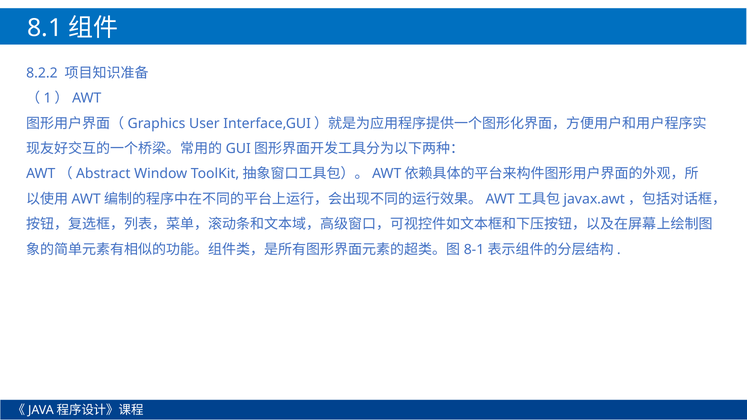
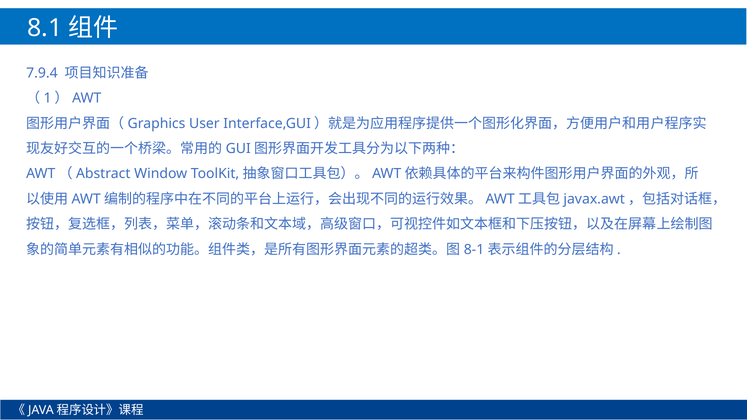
8.2.2: 8.2.2 -> 7.9.4
